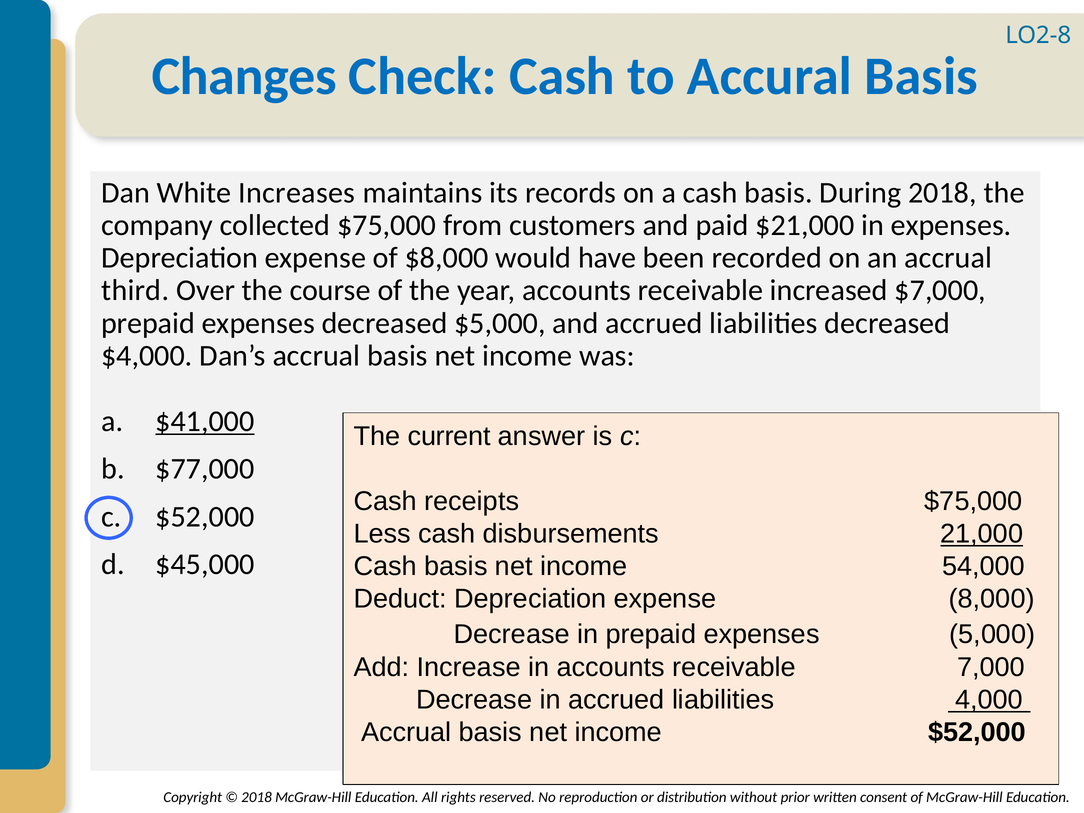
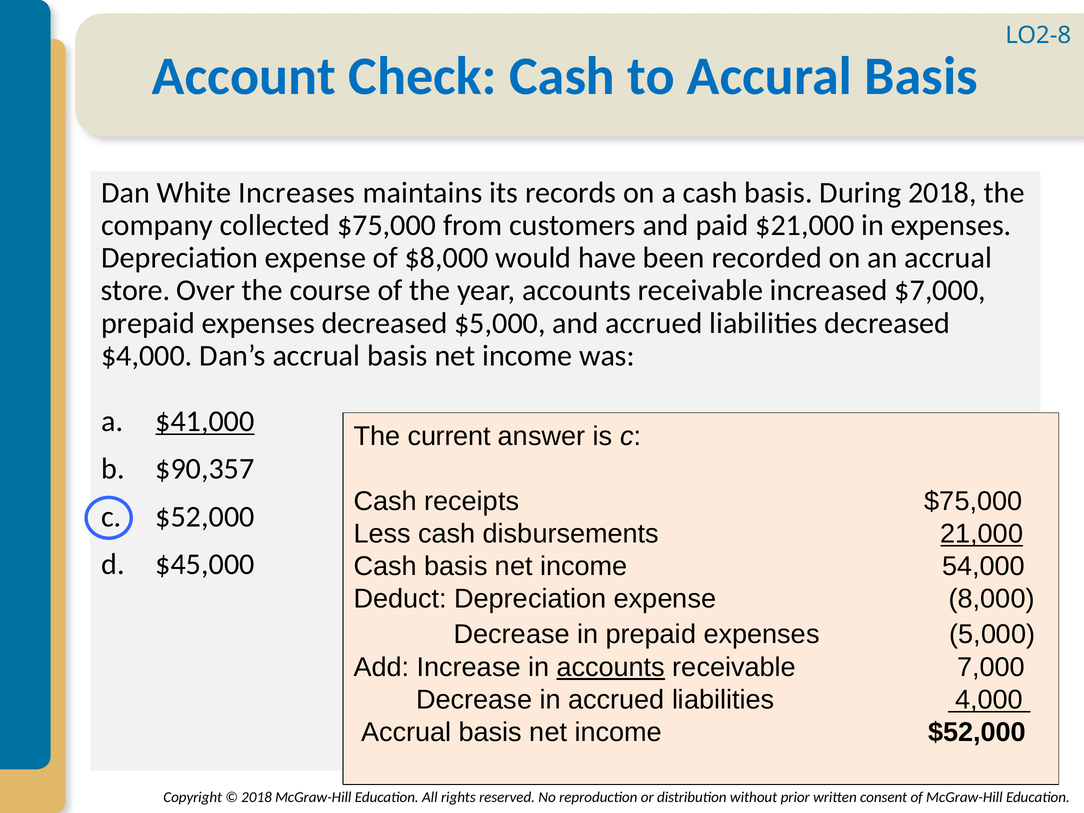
Changes: Changes -> Account
third: third -> store
$77,000: $77,000 -> $90,357
accounts at (611, 667) underline: none -> present
